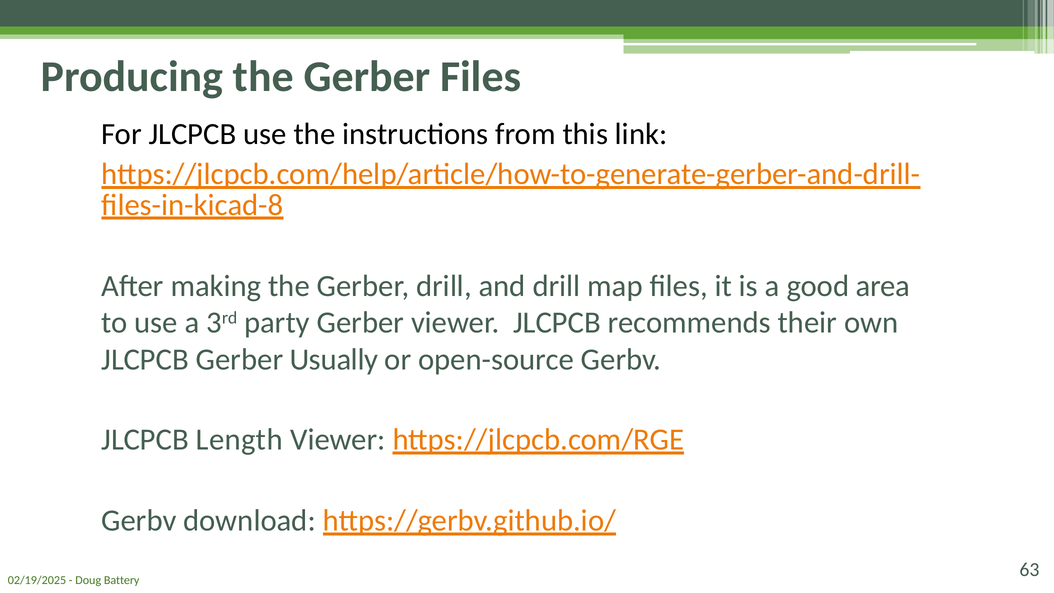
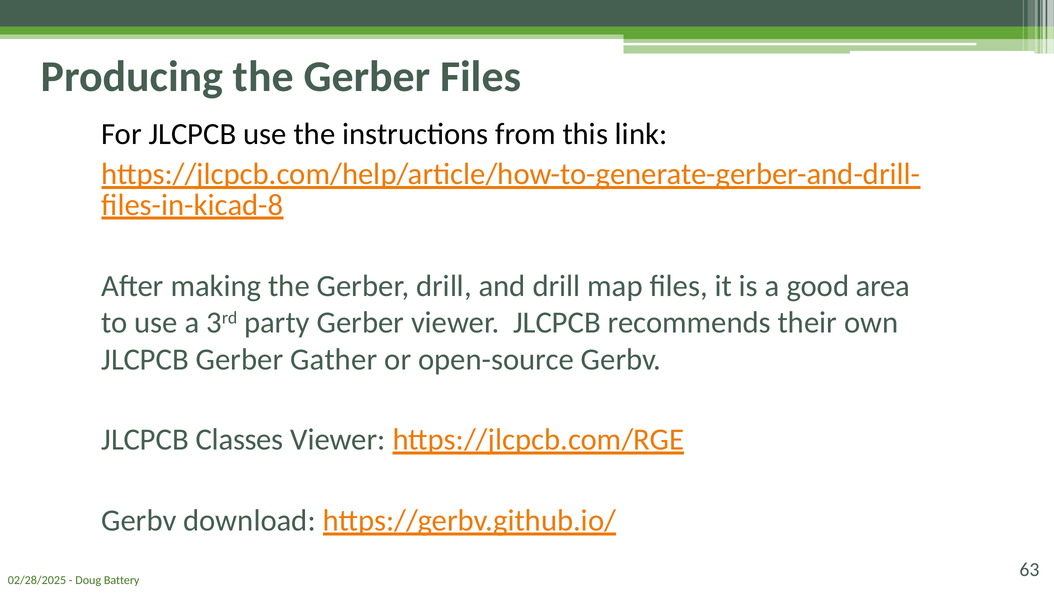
Usually: Usually -> Gather
Length: Length -> Classes
02/19/2025: 02/19/2025 -> 02/28/2025
